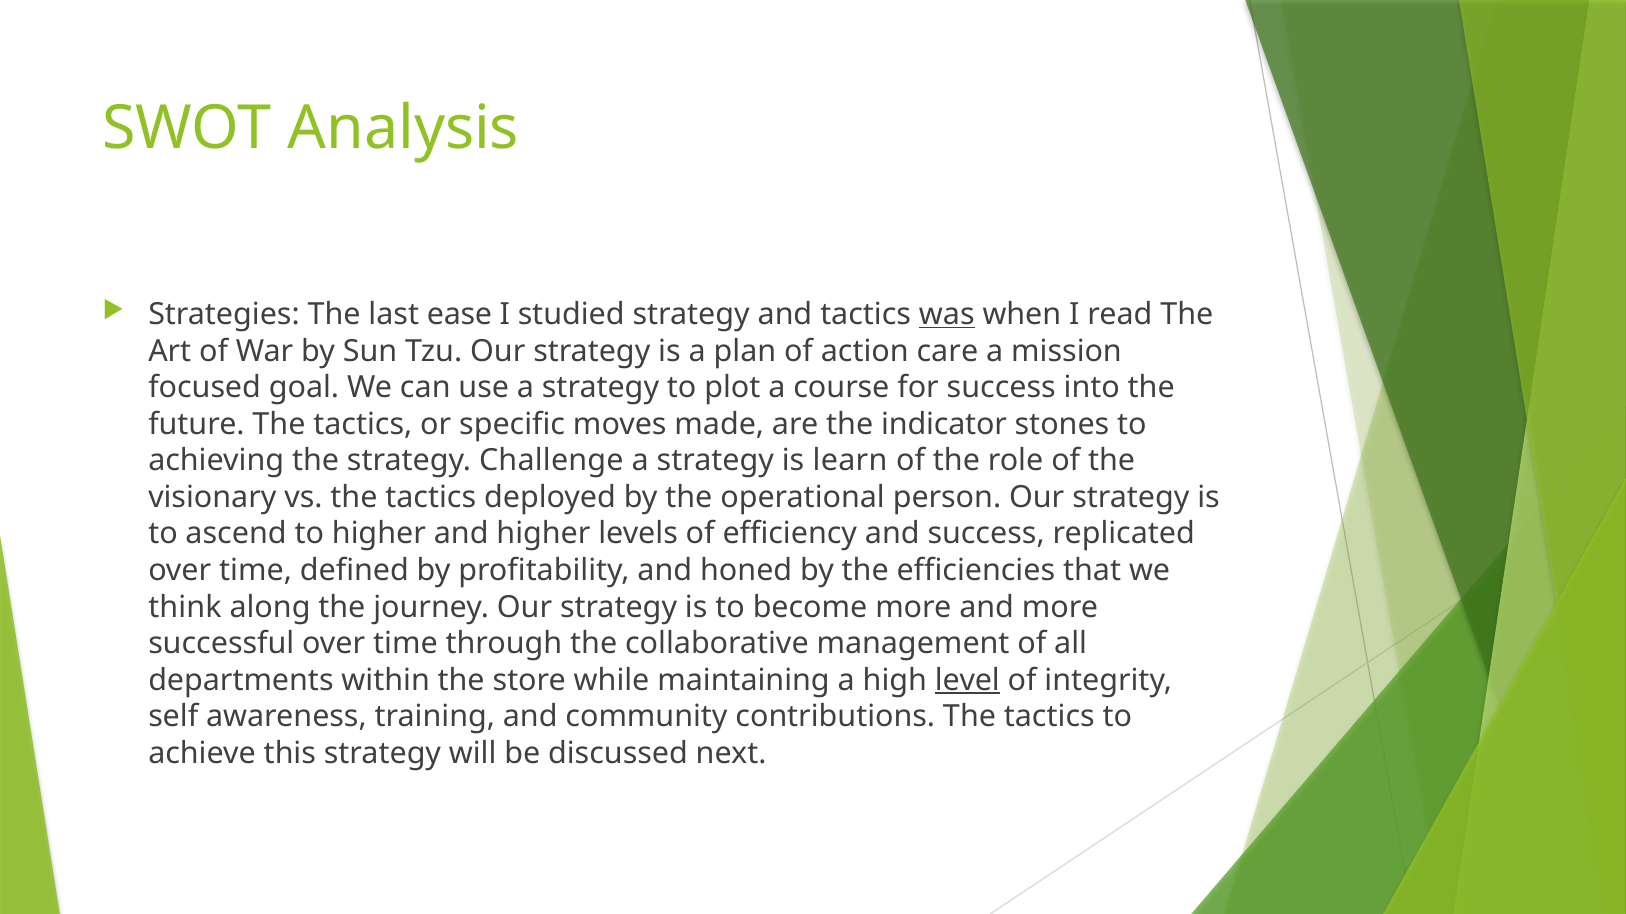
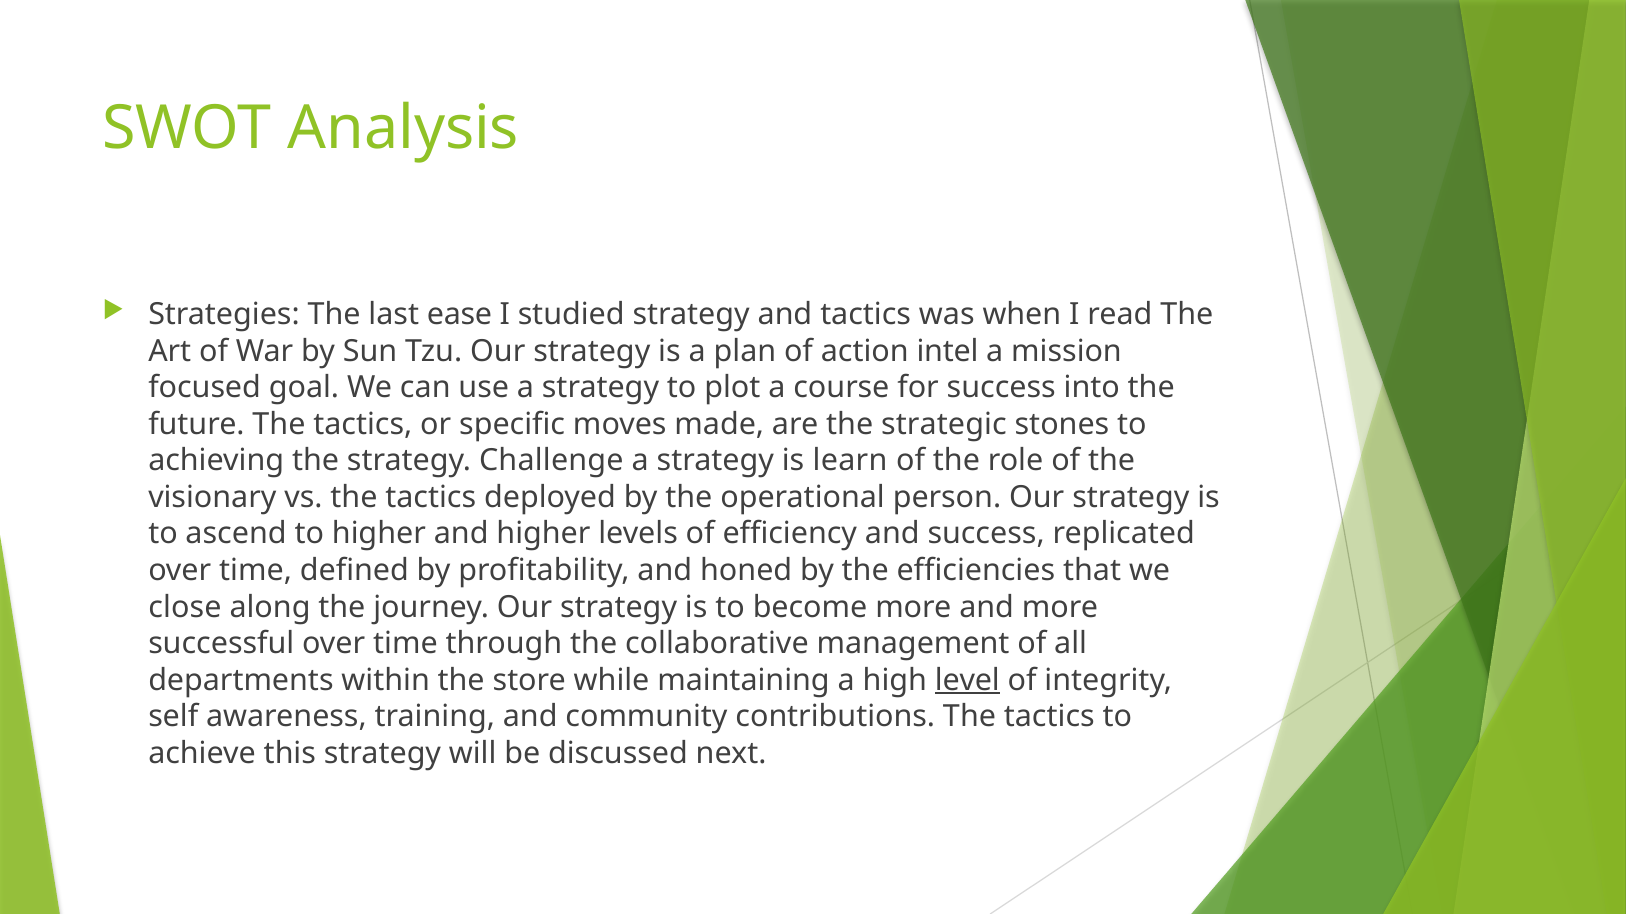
was underline: present -> none
care: care -> intel
indicator: indicator -> strategic
think: think -> close
